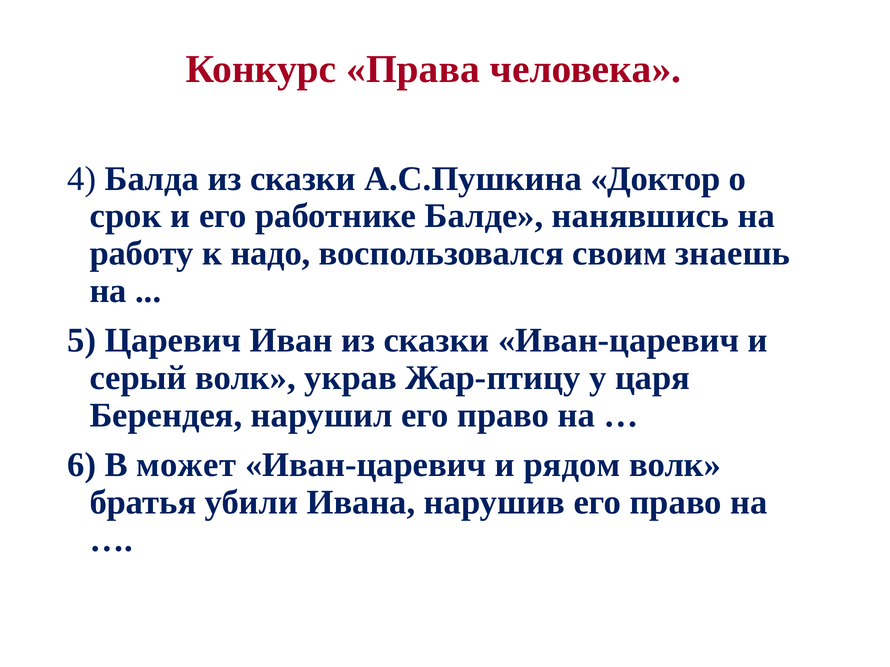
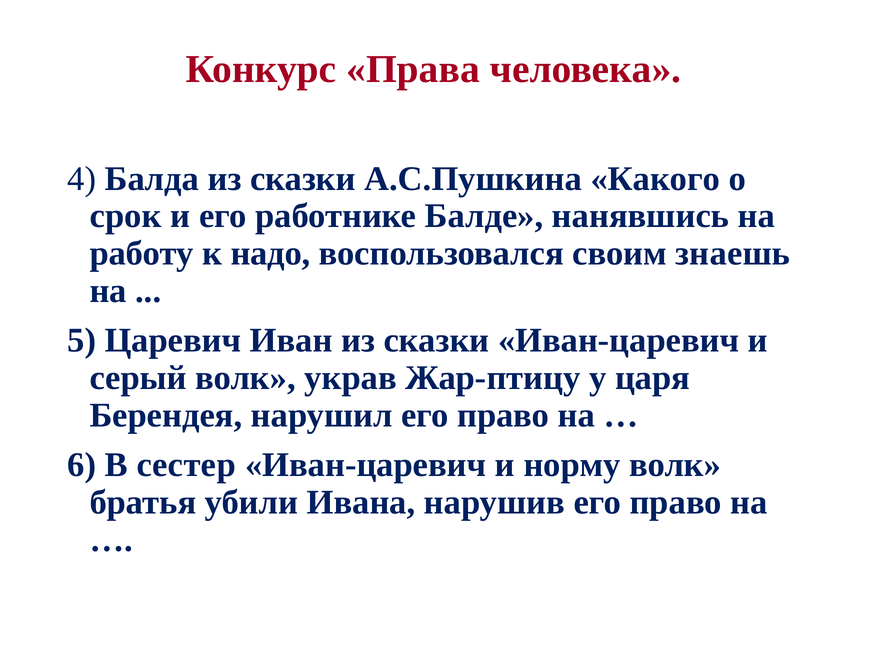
Доктор: Доктор -> Какого
может: может -> сестер
рядом: рядом -> норму
